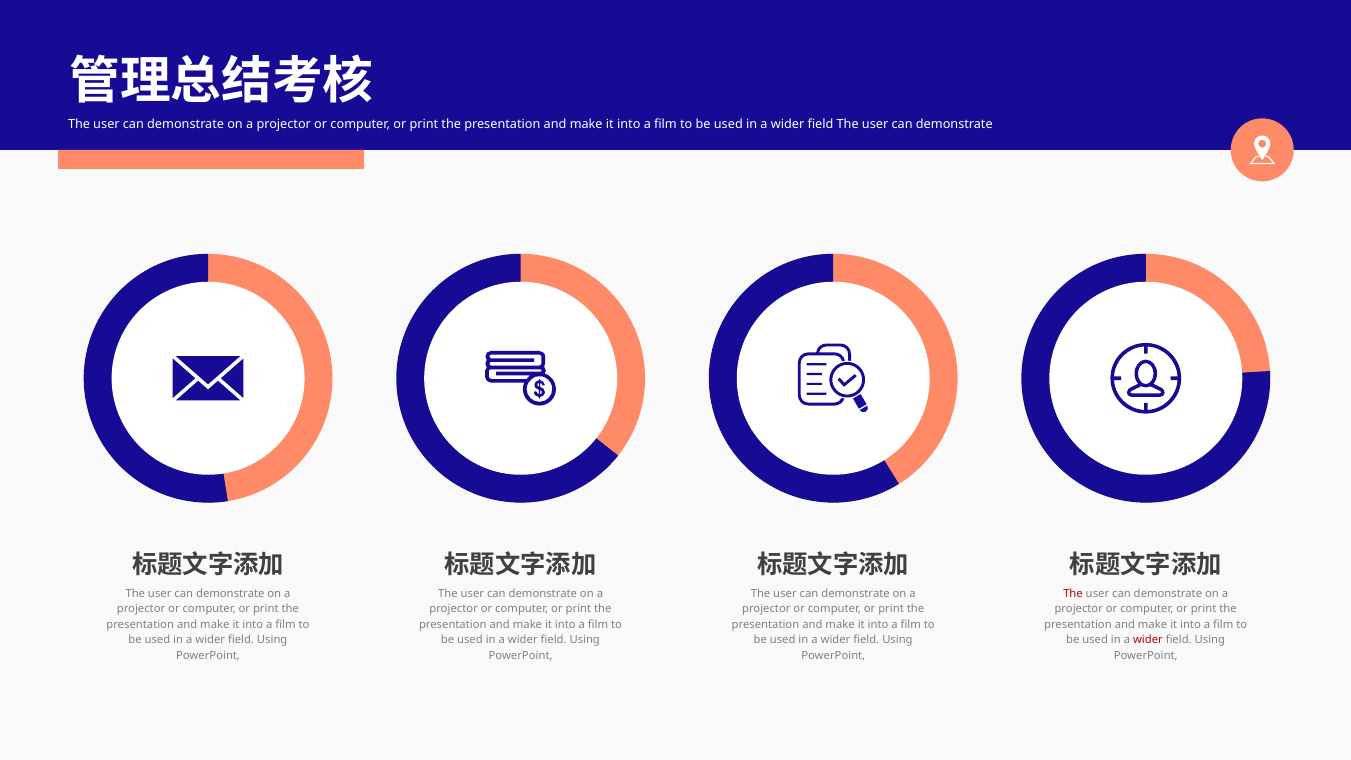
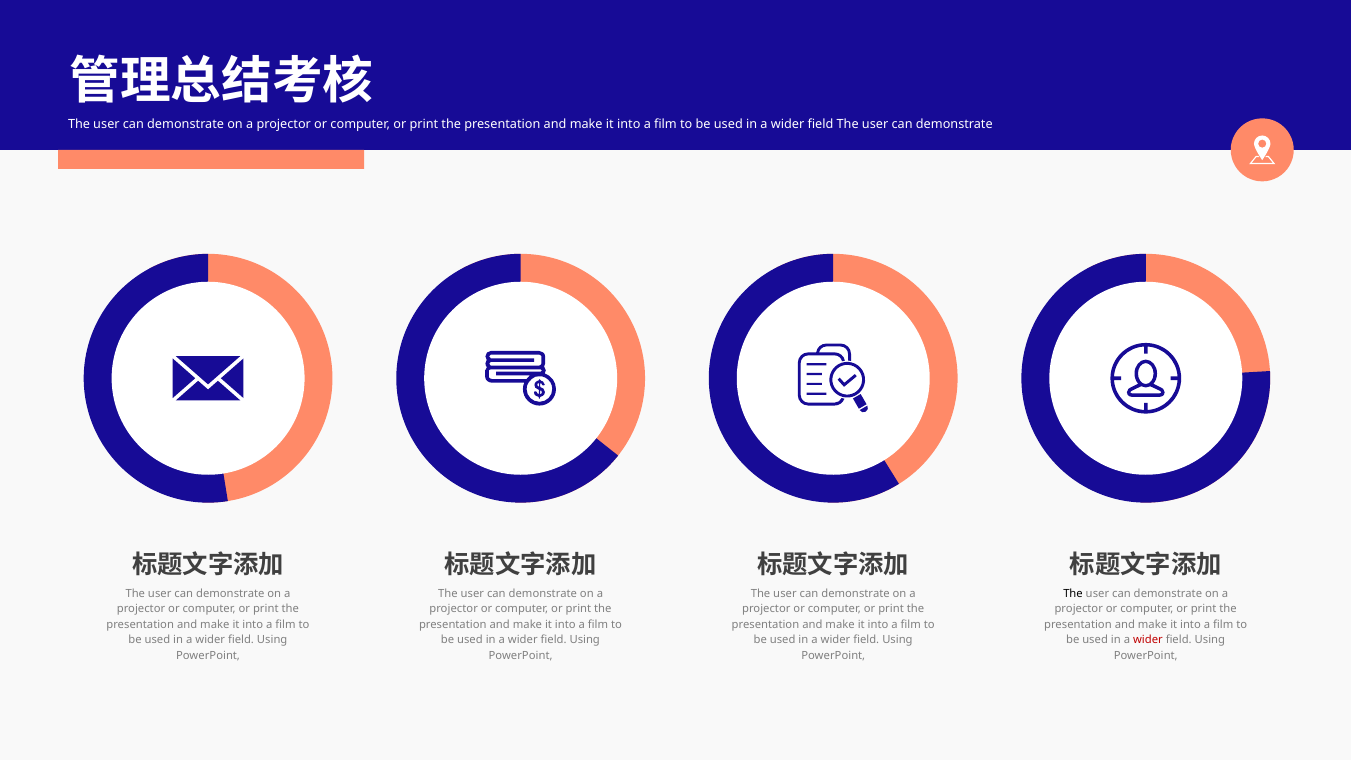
The at (1073, 594) colour: red -> black
